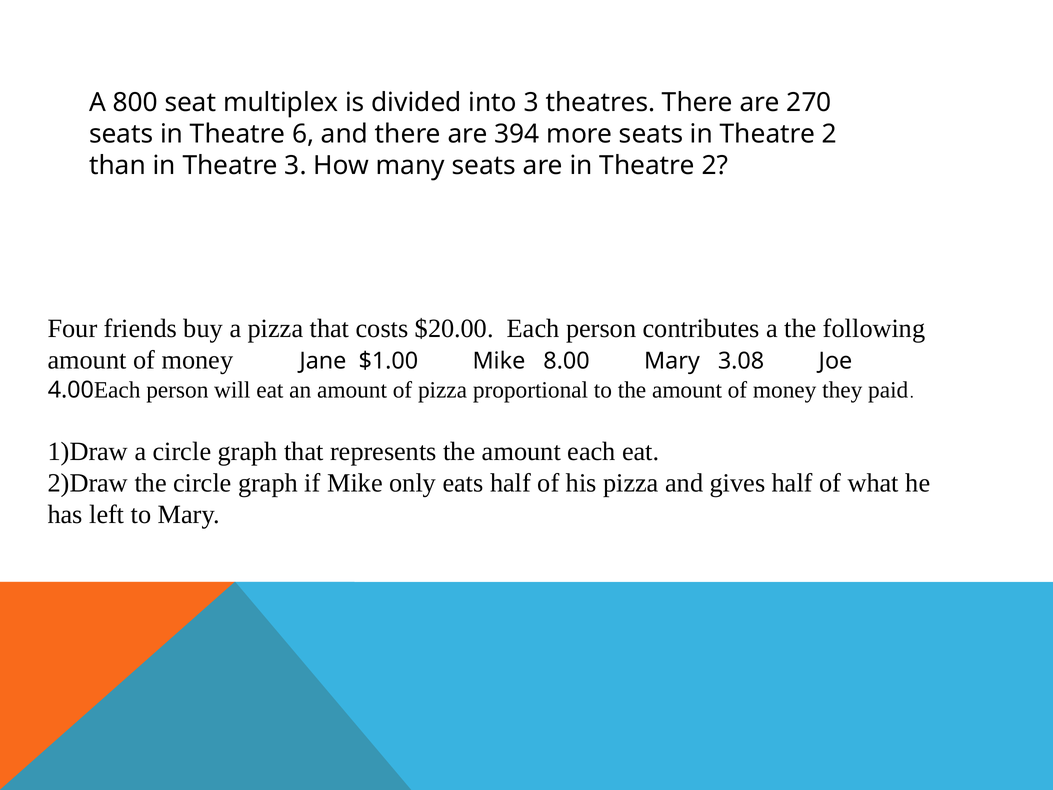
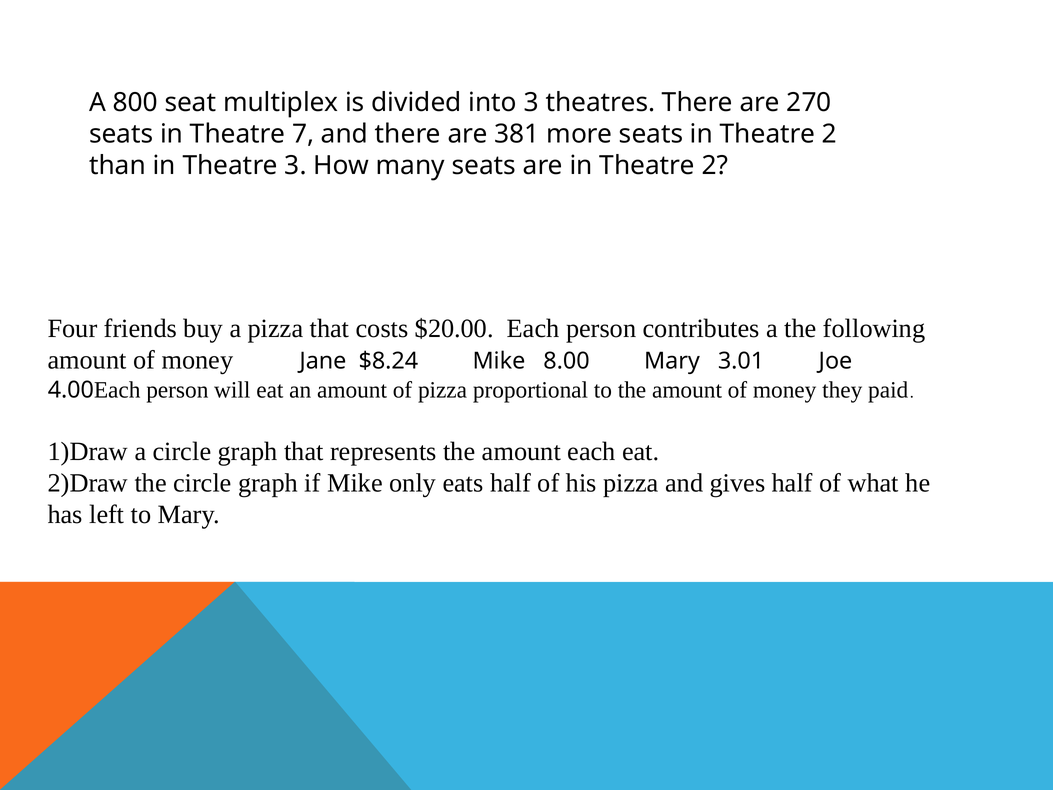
6: 6 -> 7
394: 394 -> 381
$1.00: $1.00 -> $8.24
3.08: 3.08 -> 3.01
